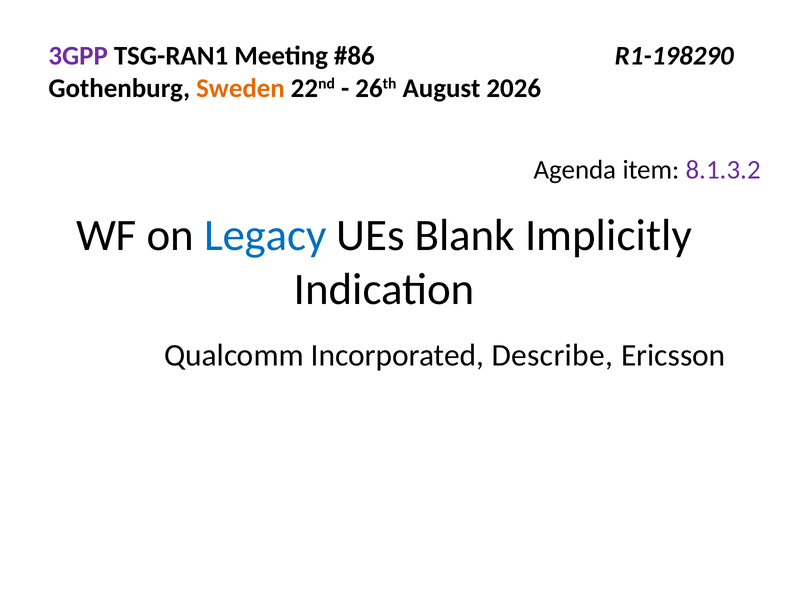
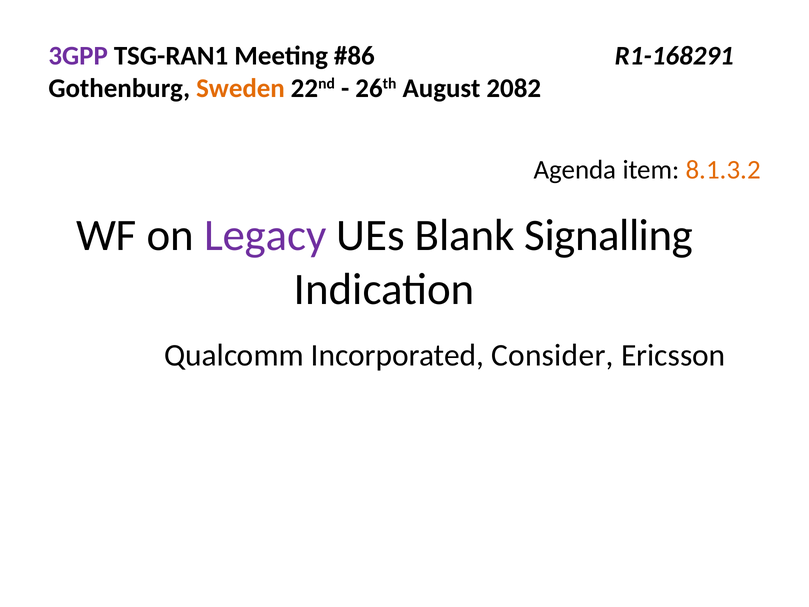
R1-198290: R1-198290 -> R1-168291
2026: 2026 -> 2082
8.1.3.2 colour: purple -> orange
Legacy colour: blue -> purple
Implicitly: Implicitly -> Signalling
Describe: Describe -> Consider
